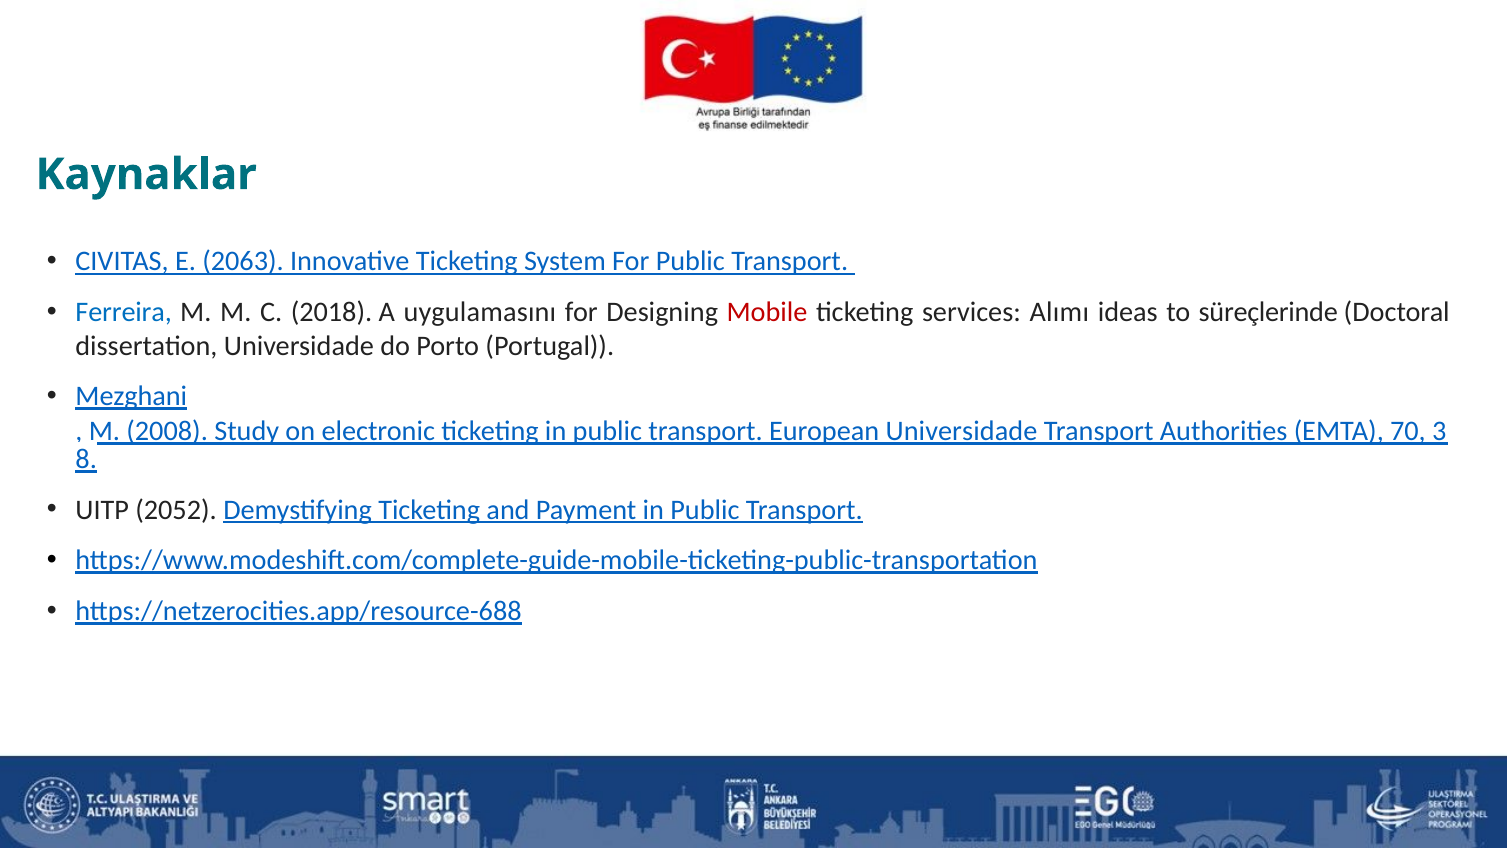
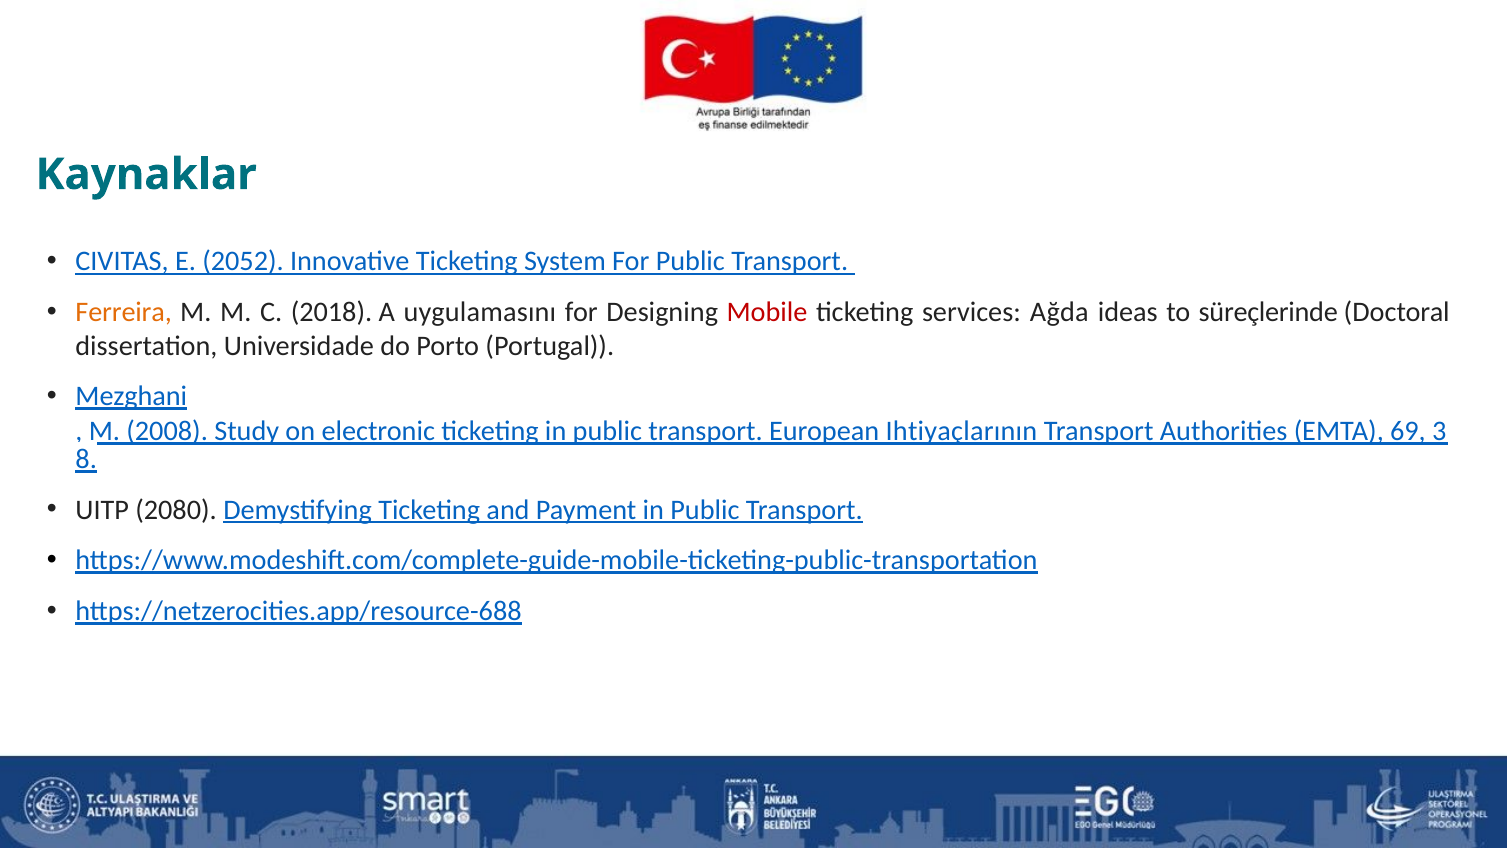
2063: 2063 -> 2052
Ferreira colour: blue -> orange
Alımı: Alımı -> Ağda
European Universidade: Universidade -> Ihtiyaçlarının
70: 70 -> 69
2052: 2052 -> 2080
